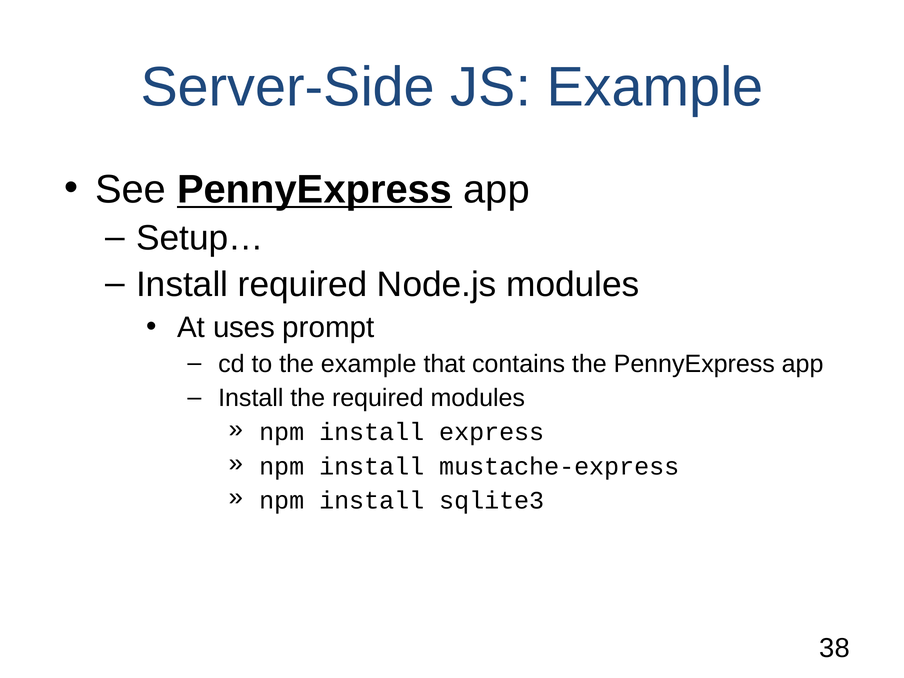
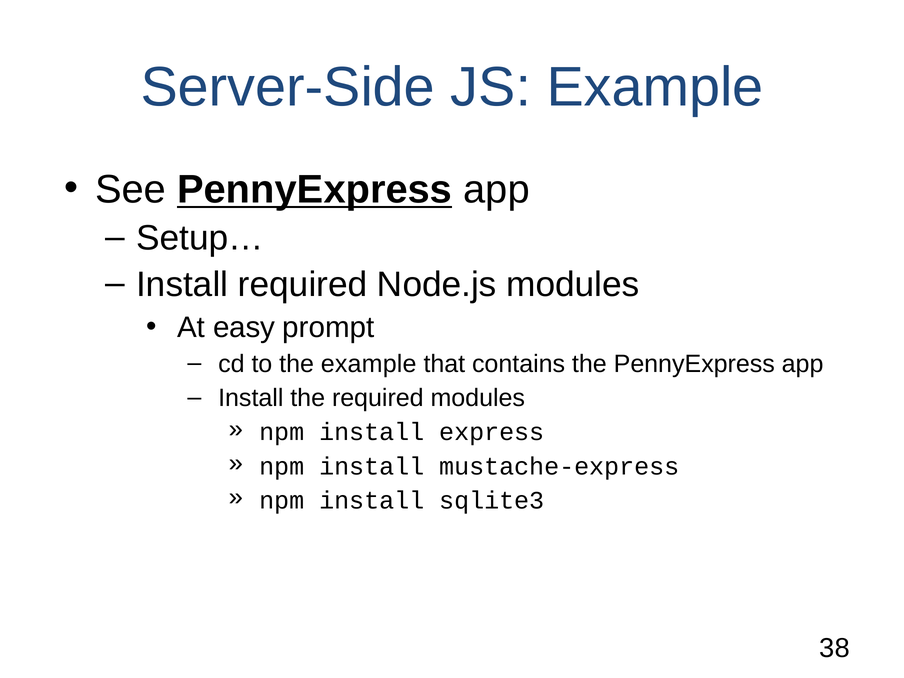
uses: uses -> easy
